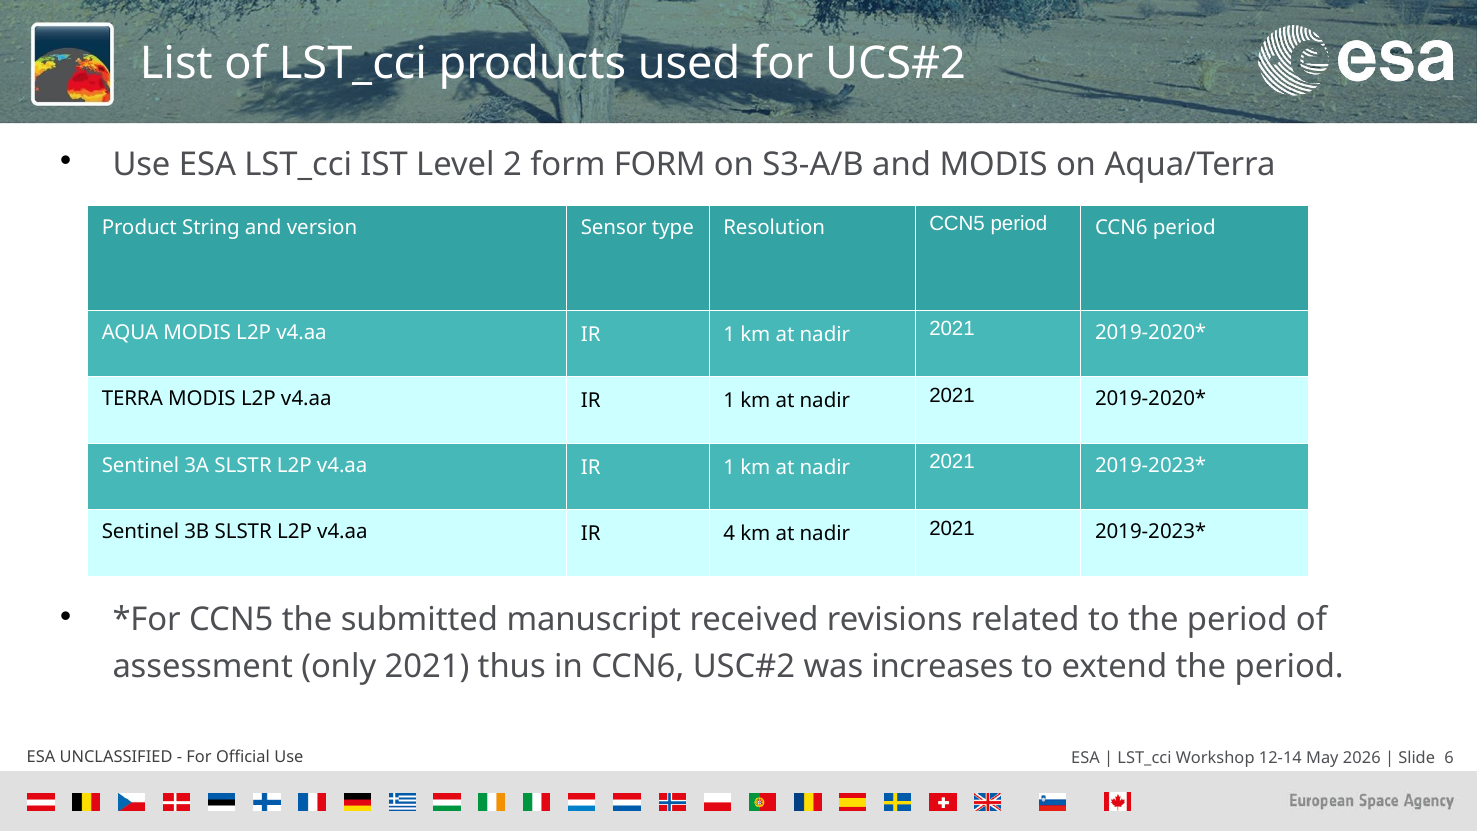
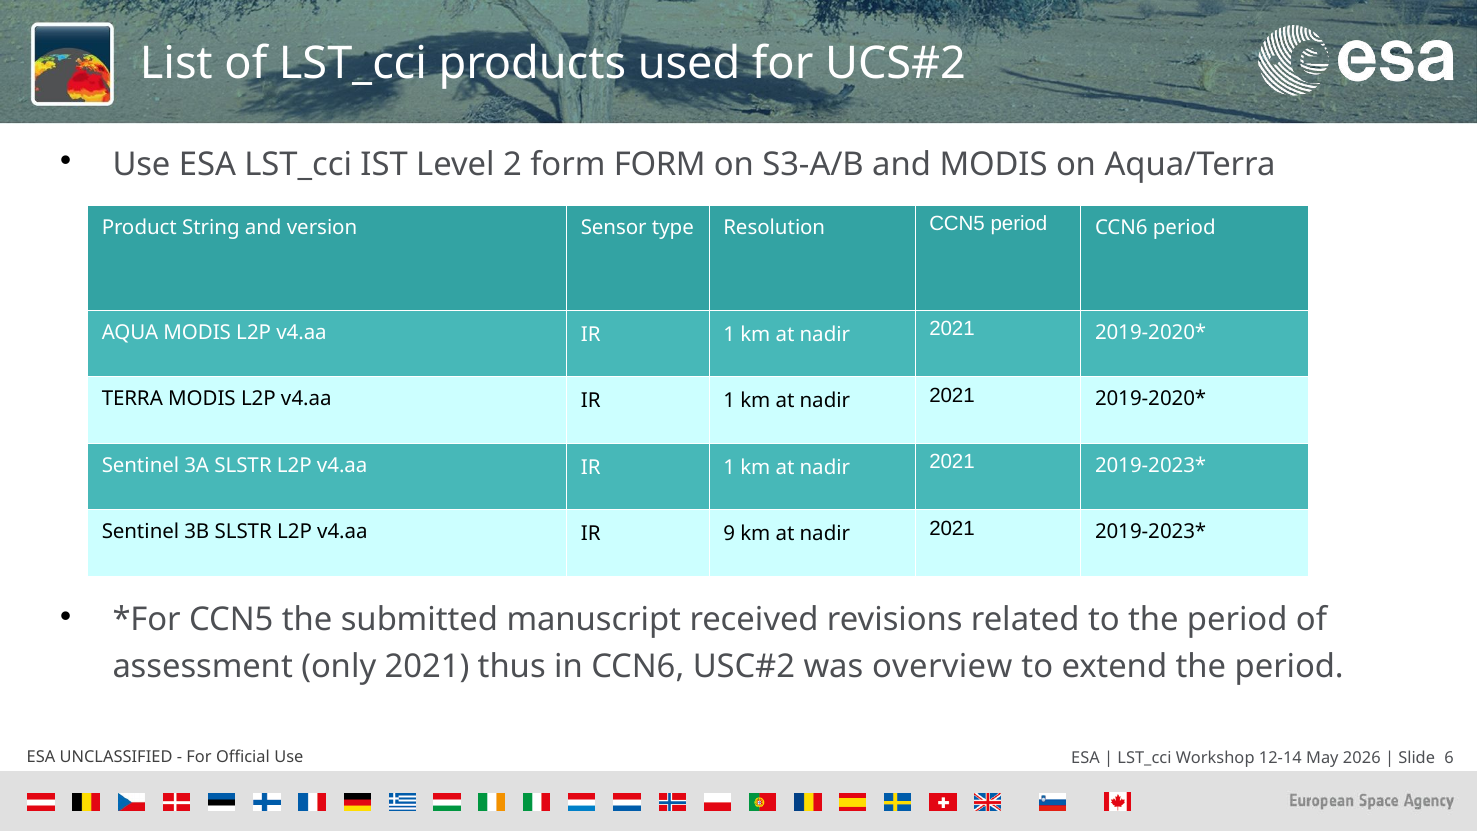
4: 4 -> 9
increases: increases -> overview
